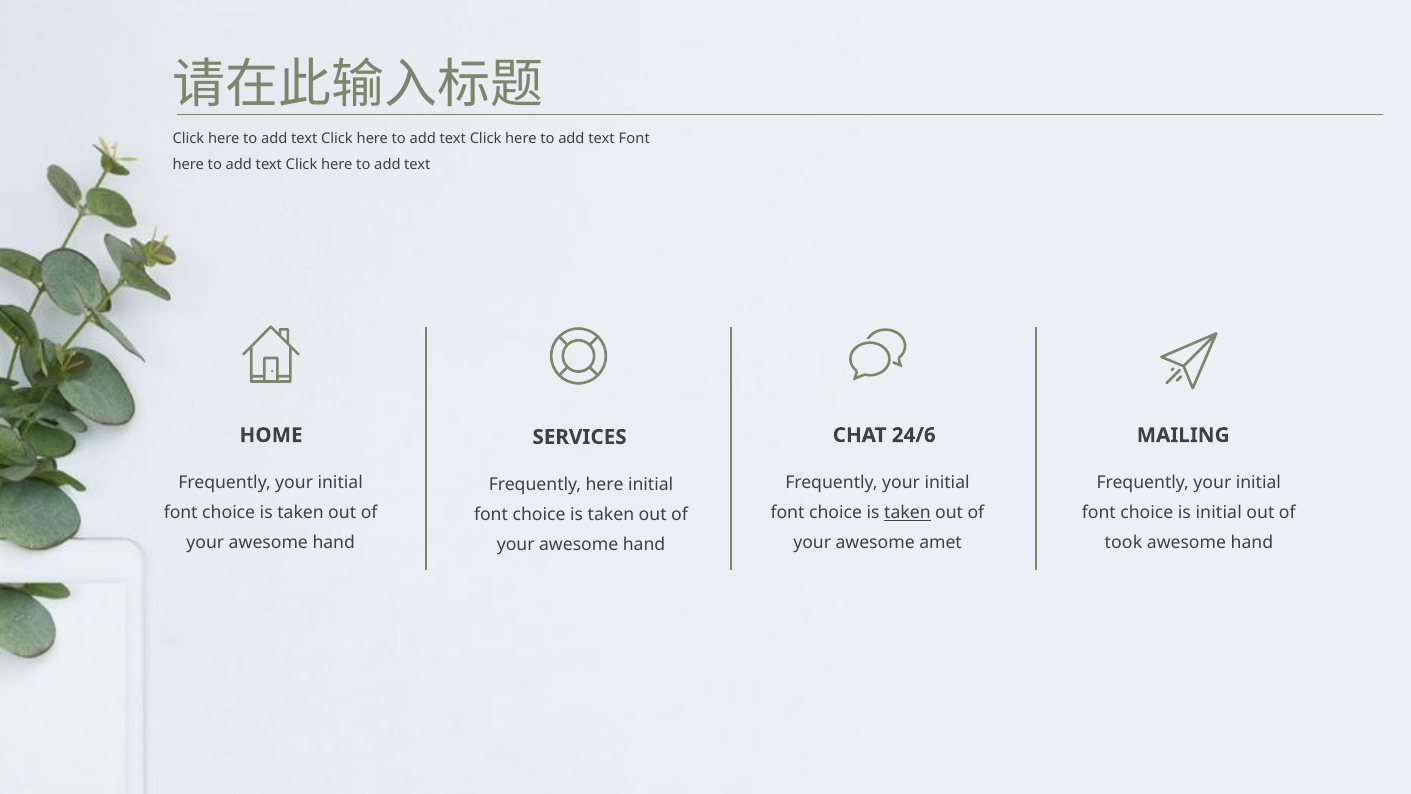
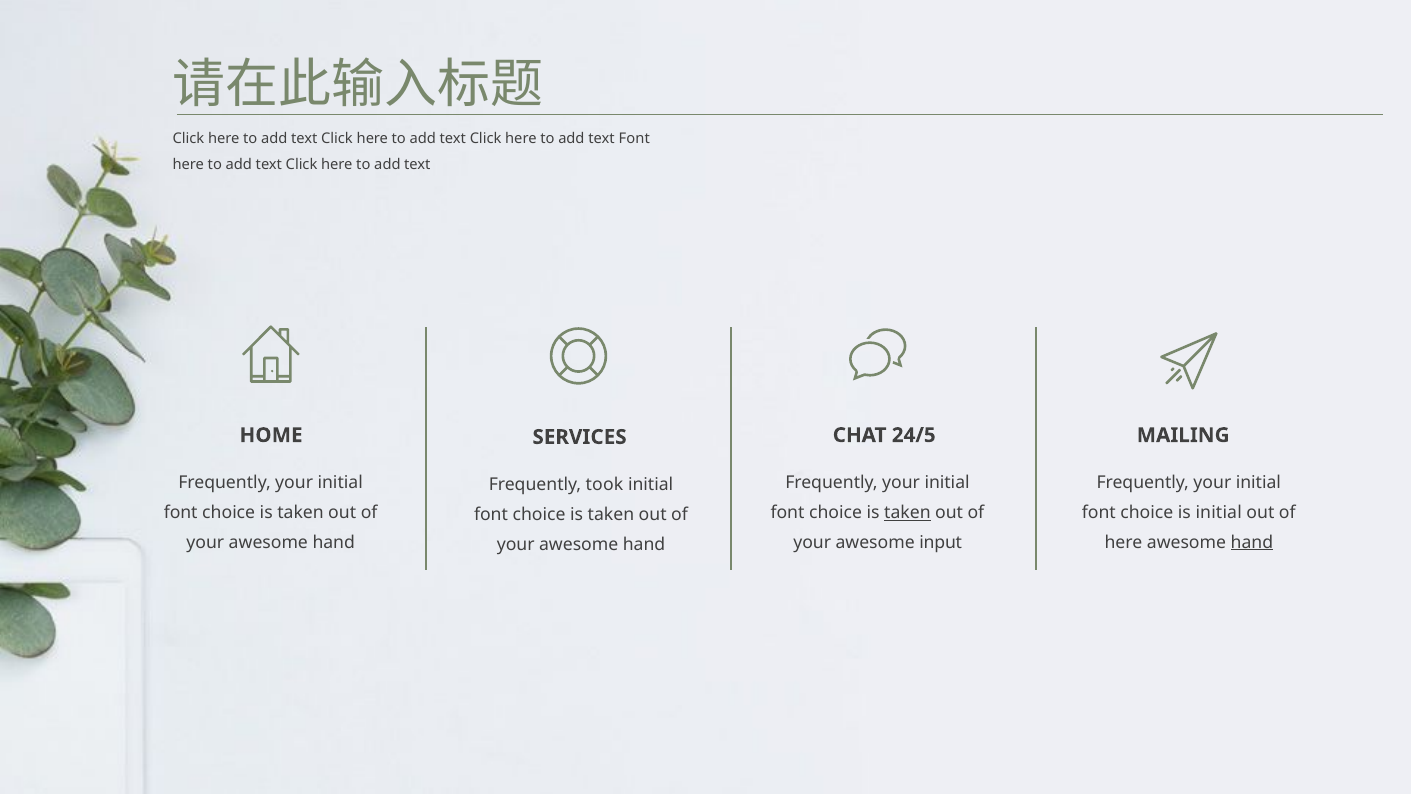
24/6: 24/6 -> 24/5
Frequently here: here -> took
amet: amet -> input
took at (1123, 542): took -> here
hand at (1252, 542) underline: none -> present
